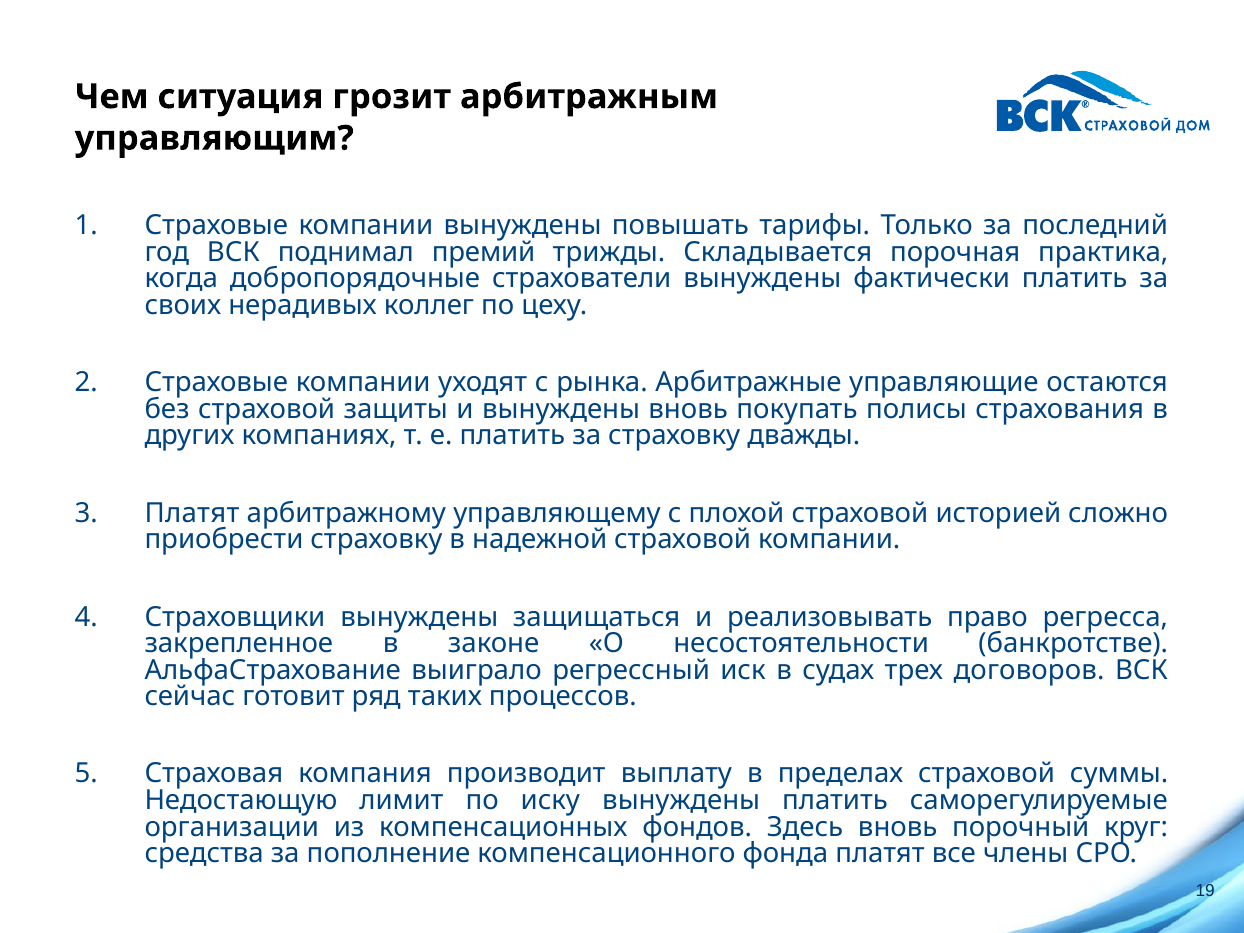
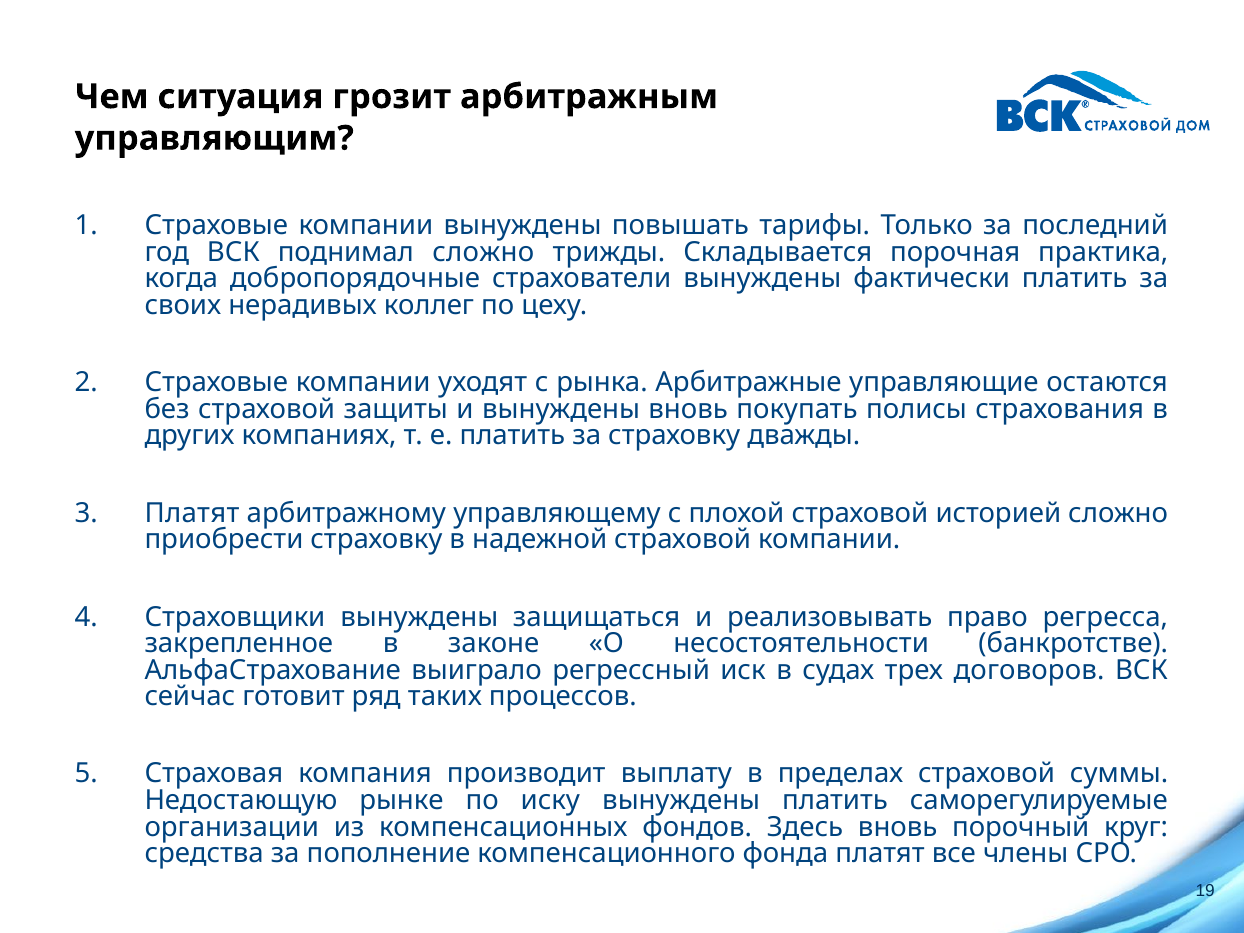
поднимал премий: премий -> сложно
лимит: лимит -> рынке
